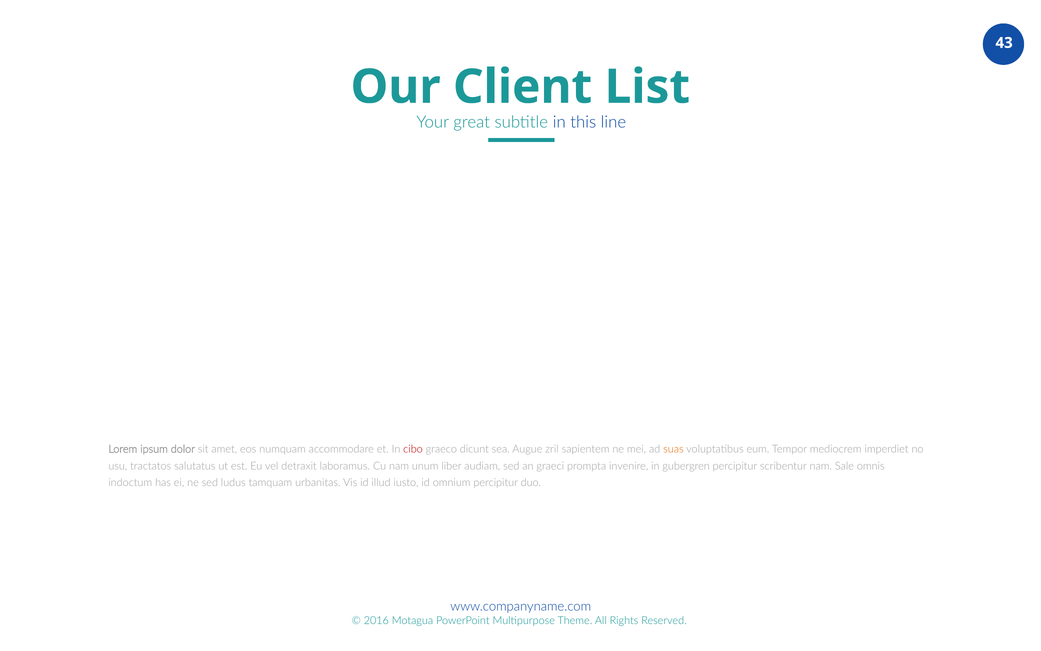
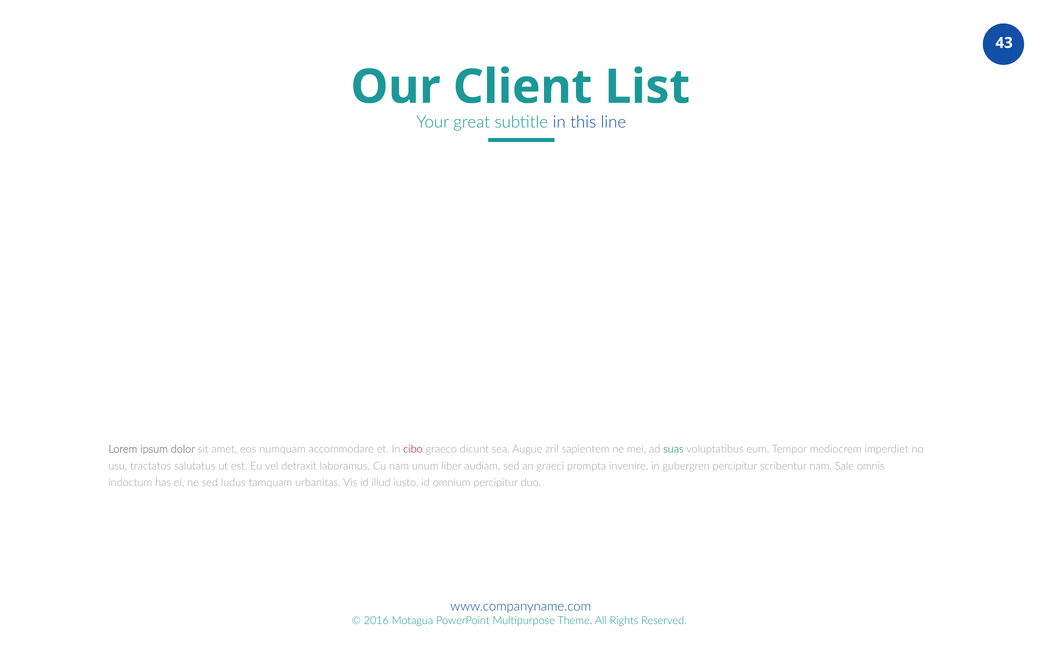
suas colour: orange -> green
